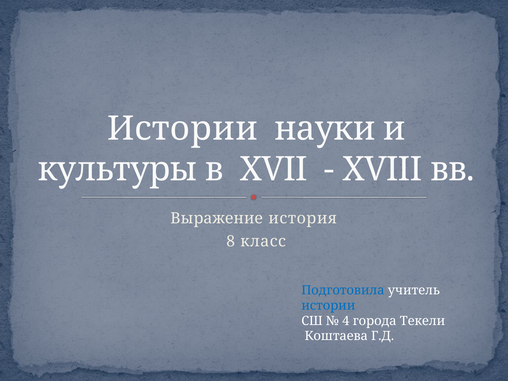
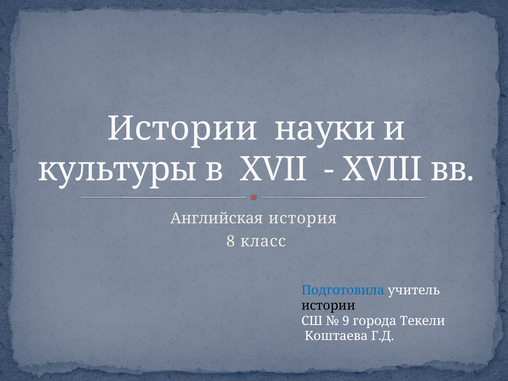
Выражение: Выражение -> Английская
истории at (328, 306) colour: blue -> black
4: 4 -> 9
